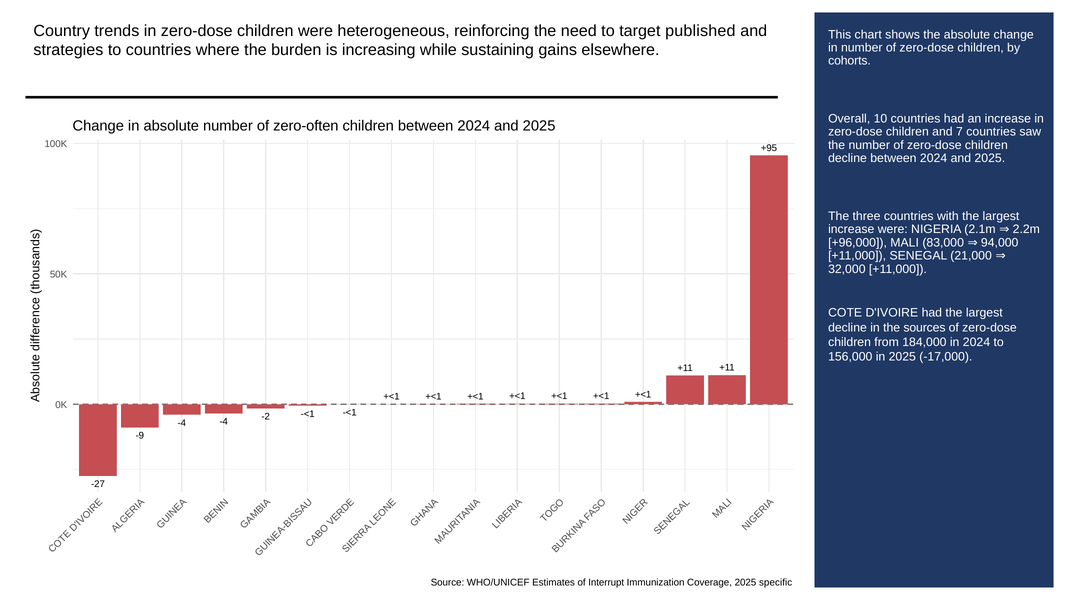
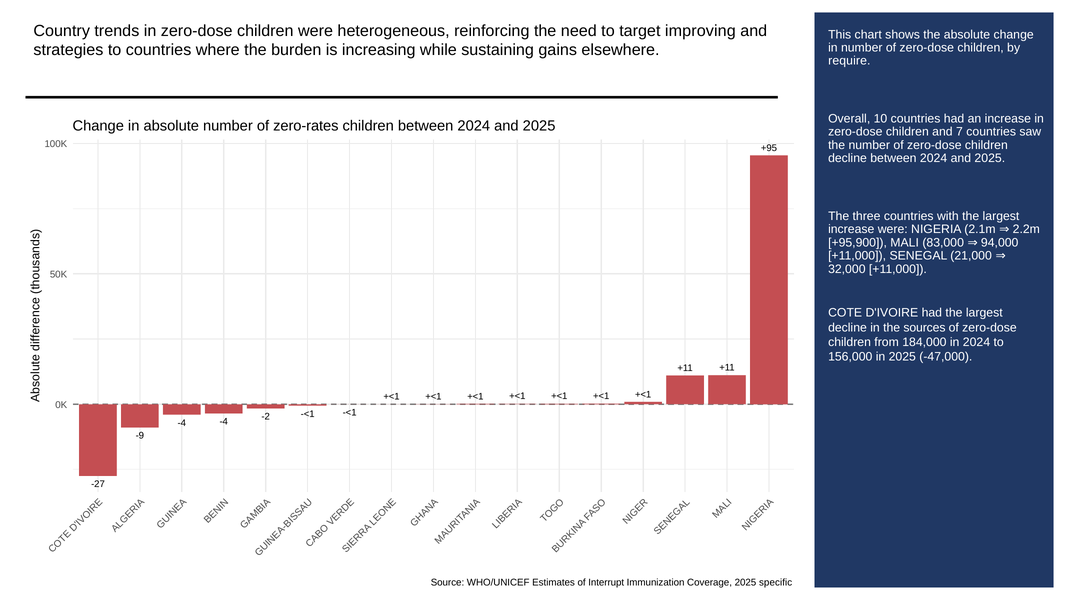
published: published -> improving
cohorts: cohorts -> require
zero-often: zero-often -> zero-rates
+96,000: +96,000 -> +95,900
-17,000: -17,000 -> -47,000
